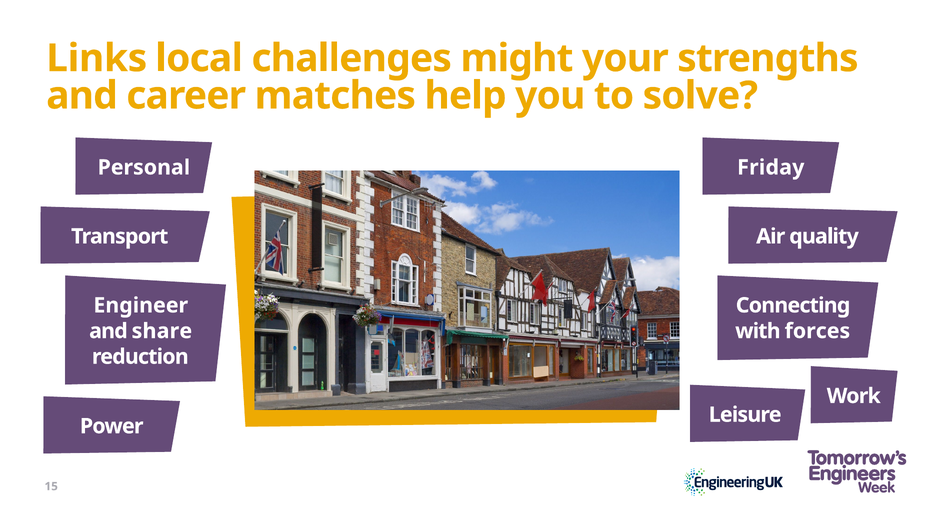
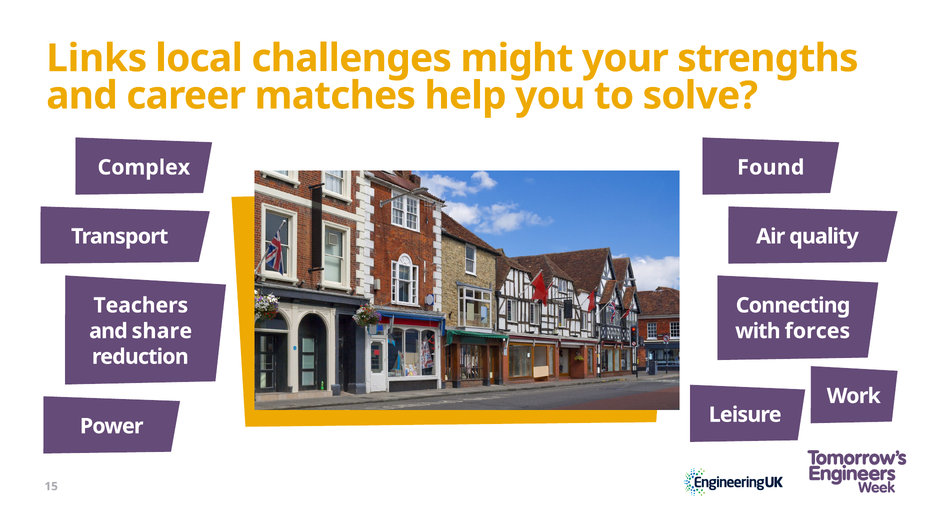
Personal: Personal -> Complex
Friday: Friday -> Found
Engineer: Engineer -> Teachers
